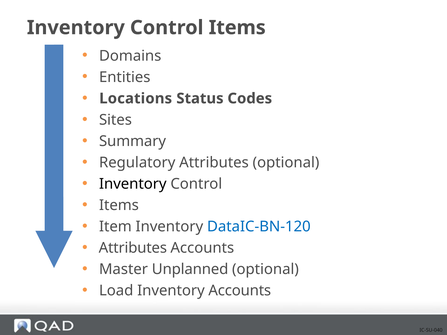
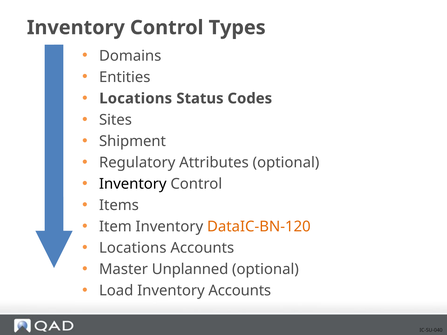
Control Items: Items -> Types
Summary: Summary -> Shipment
DataIC-BN-120 colour: blue -> orange
Attributes at (133, 248): Attributes -> Locations
